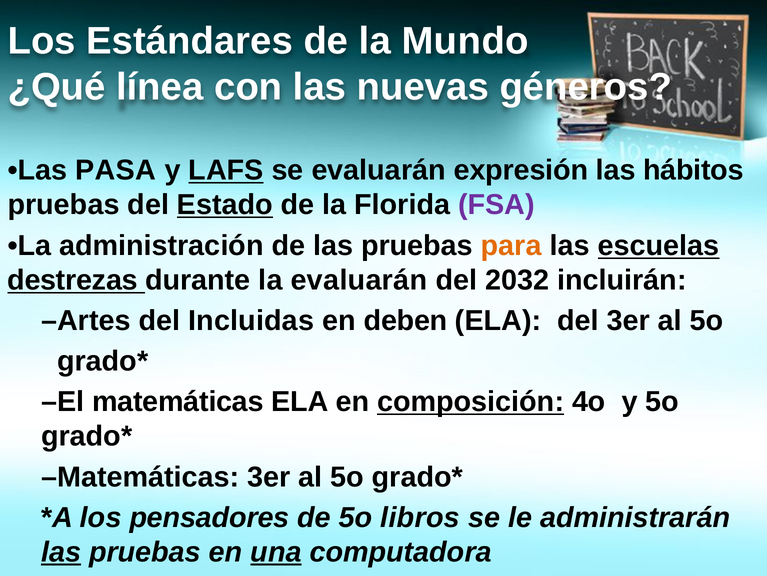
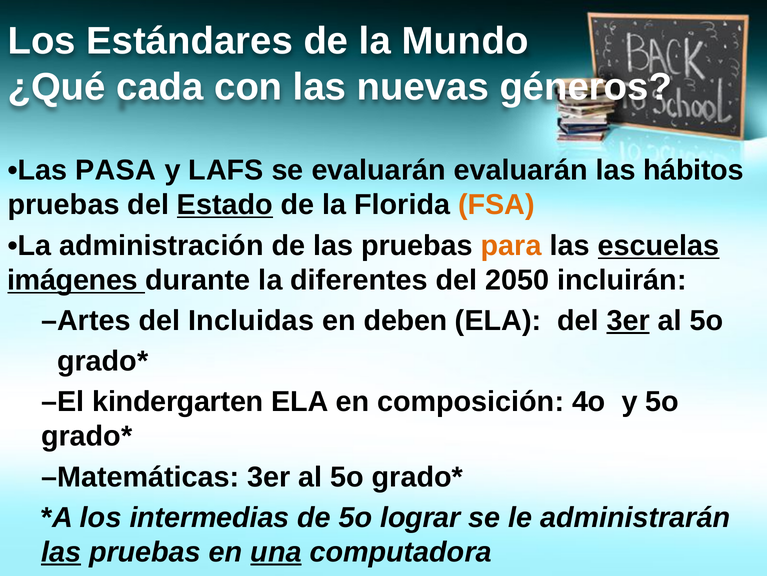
línea: línea -> cada
LAFS underline: present -> none
evaluarán expresión: expresión -> evaluarán
FSA colour: purple -> orange
destrezas: destrezas -> imágenes
la evaluarán: evaluarán -> diferentes
2032: 2032 -> 2050
3er at (628, 320) underline: none -> present
El matemáticas: matemáticas -> kindergarten
composición underline: present -> none
pensadores: pensadores -> intermedias
libros: libros -> lograr
